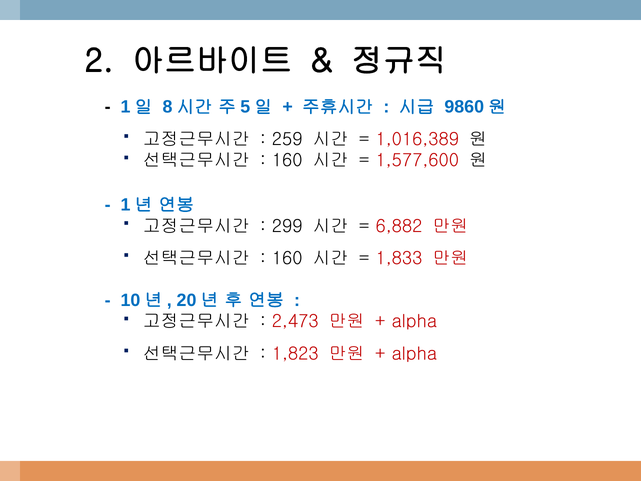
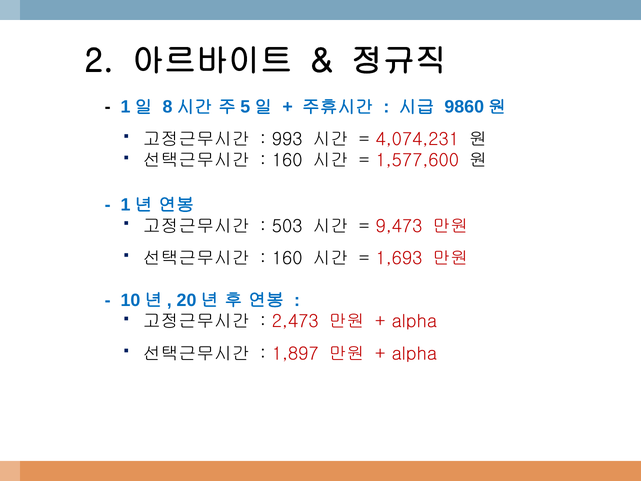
259: 259 -> 993
1,016,389: 1,016,389 -> 4,074,231
299: 299 -> 503
6,882: 6,882 -> 9,473
1,833: 1,833 -> 1,693
1,823: 1,823 -> 1,897
